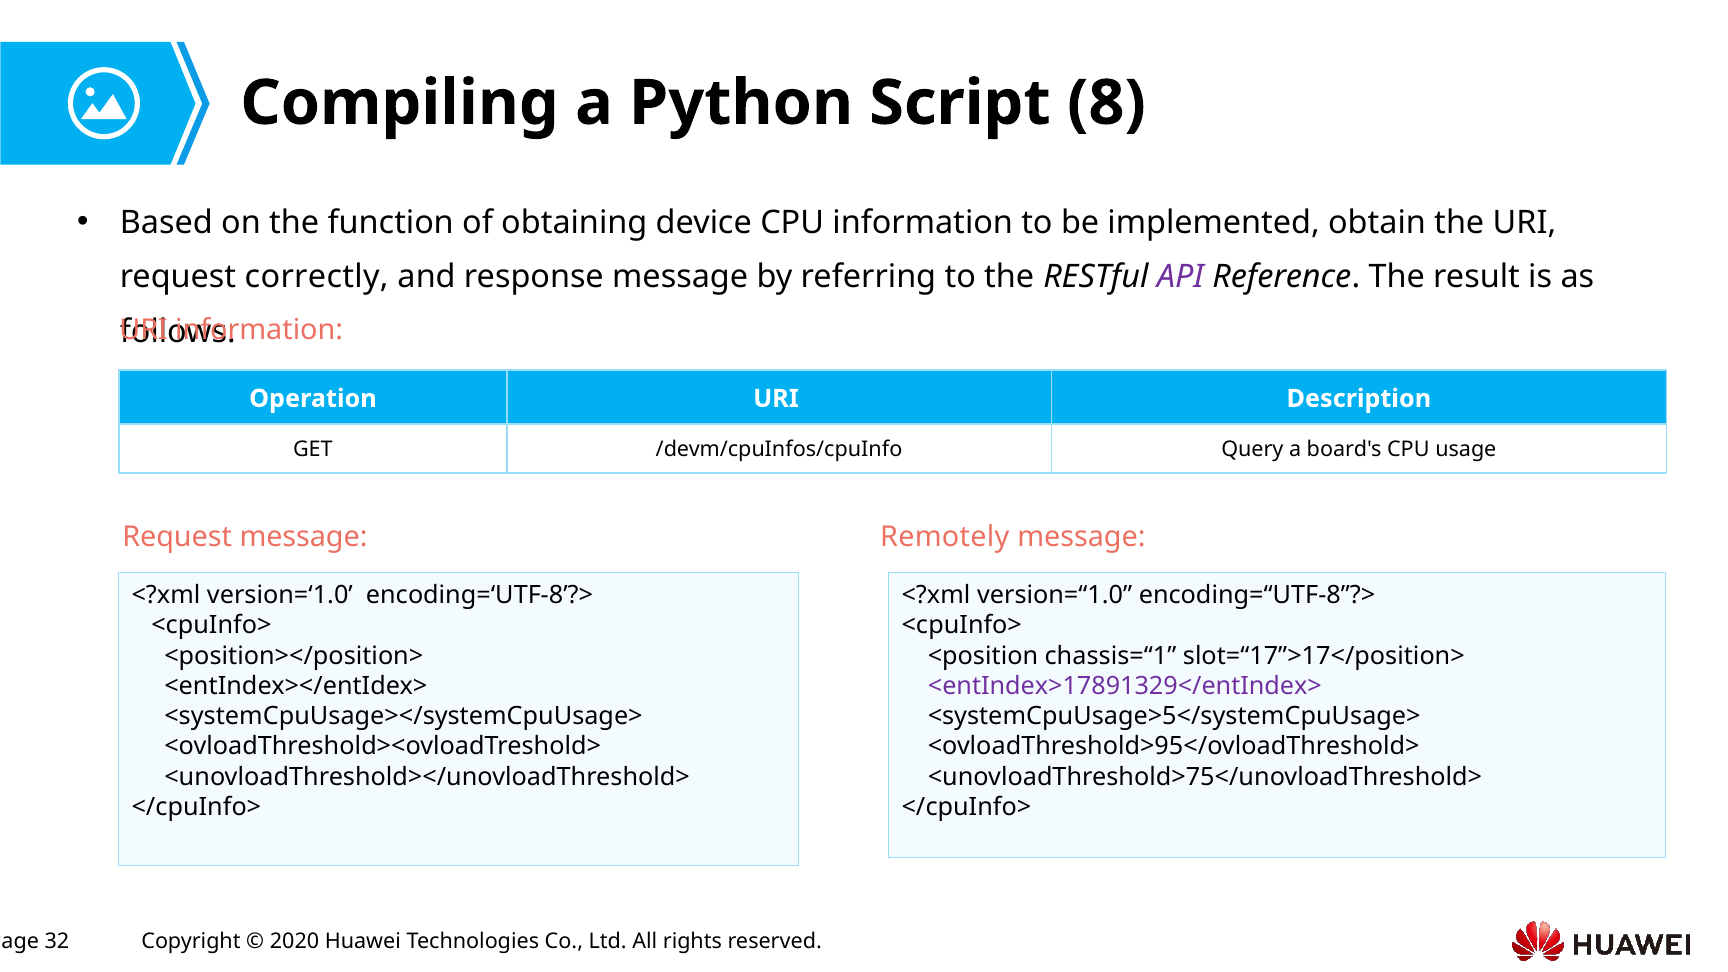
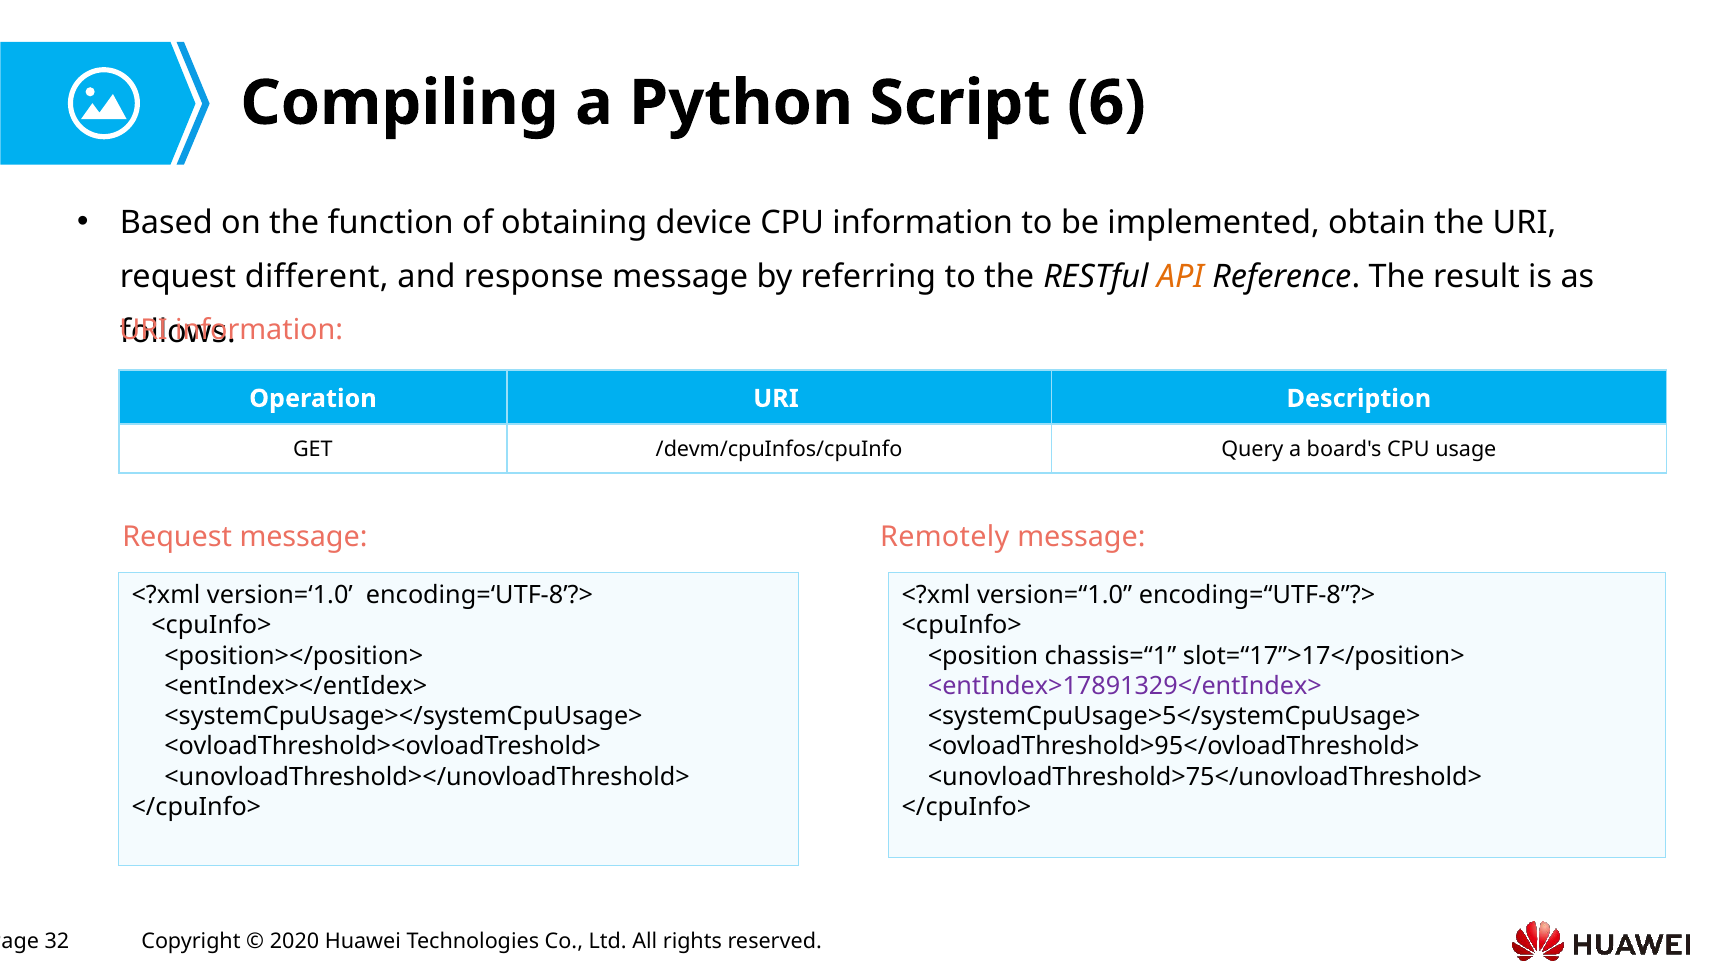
8: 8 -> 6
correctly: correctly -> different
API colour: purple -> orange
